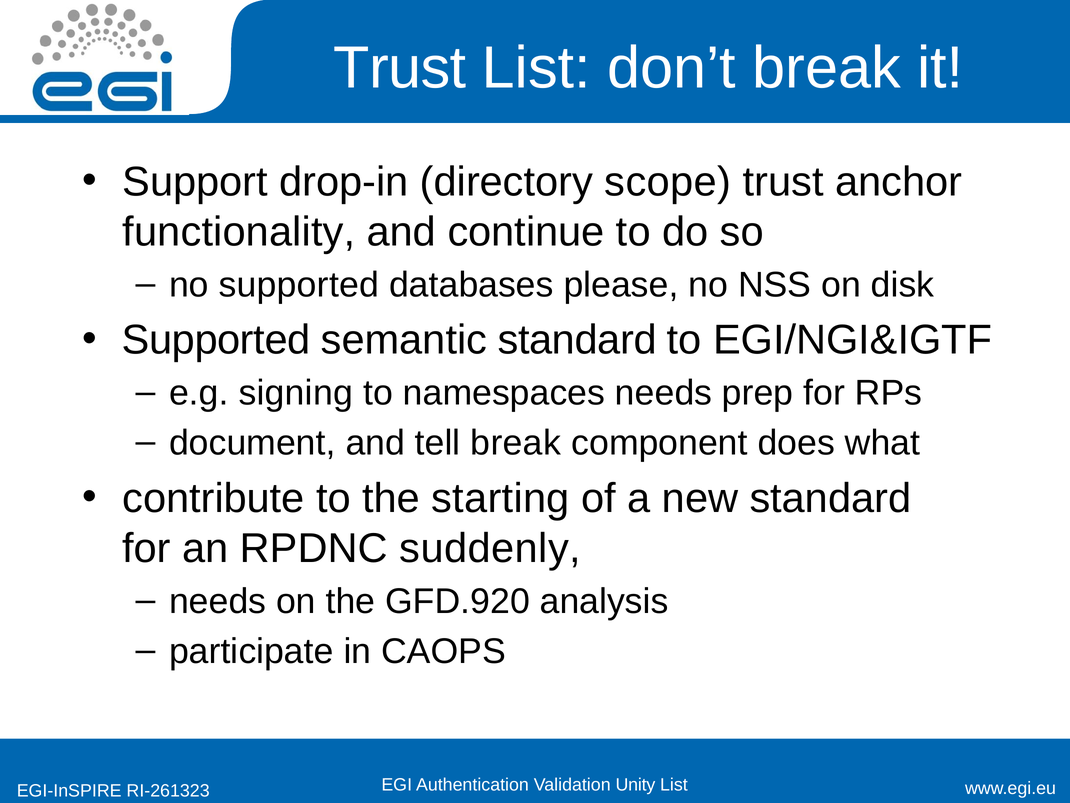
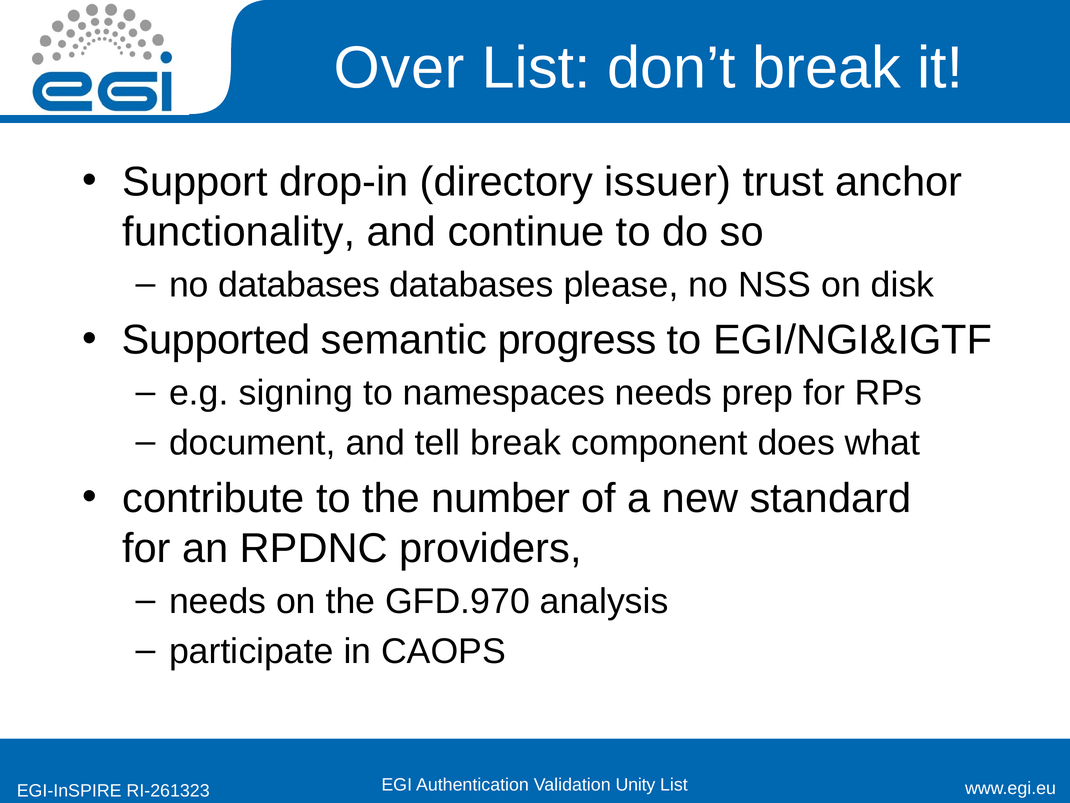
Trust at (400, 68): Trust -> Over
scope: scope -> issuer
no supported: supported -> databases
semantic standard: standard -> progress
starting: starting -> number
suddenly: suddenly -> providers
GFD.920: GFD.920 -> GFD.970
